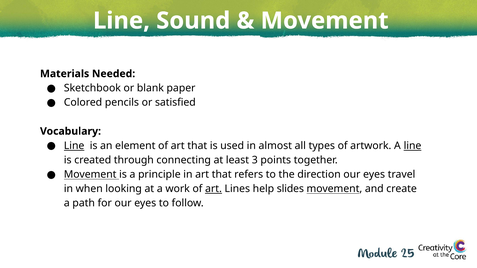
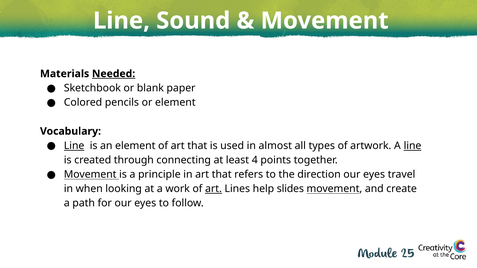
Needed underline: none -> present
or satisfied: satisfied -> element
3: 3 -> 4
